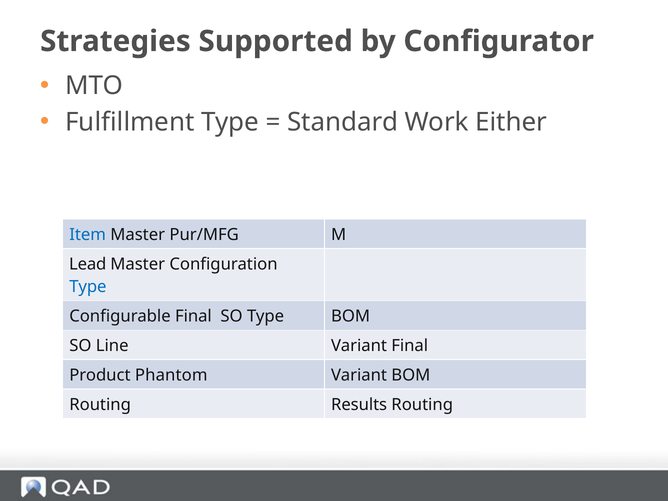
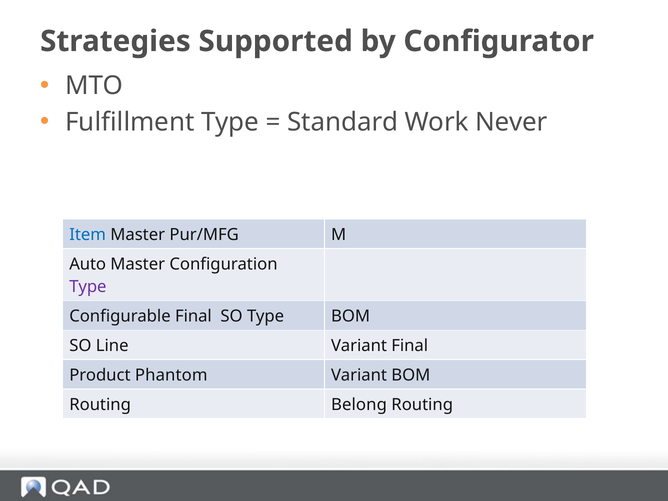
Either: Either -> Never
Lead: Lead -> Auto
Type at (88, 287) colour: blue -> purple
Results: Results -> Belong
